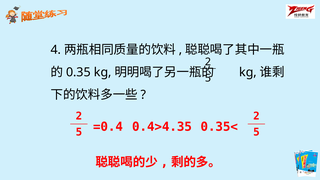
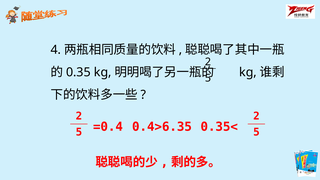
0.4>4.35: 0.4>4.35 -> 0.4>6.35
